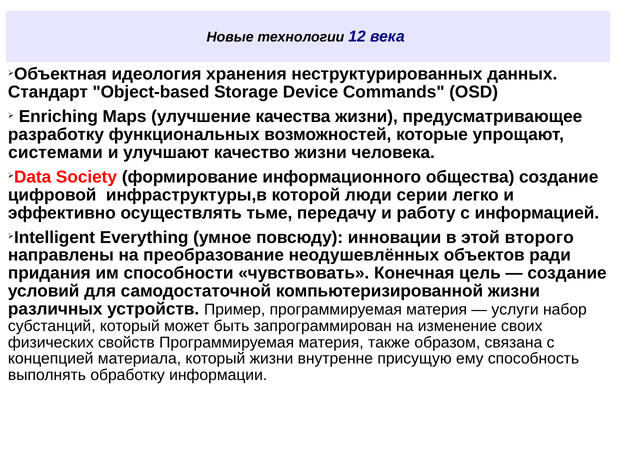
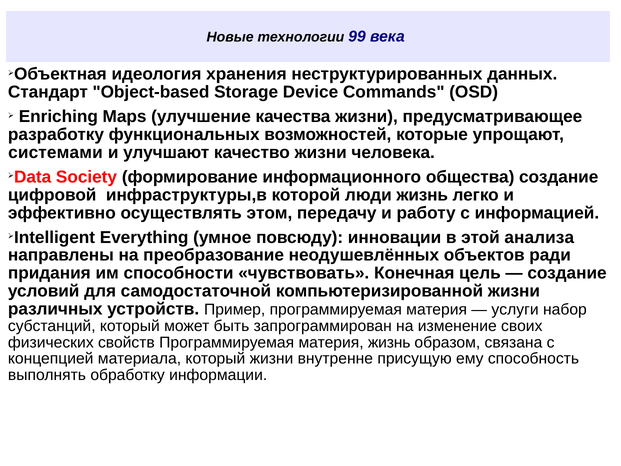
12: 12 -> 99
люди серии: серии -> жизнь
тьме: тьме -> этом
второго: второго -> анализа
материя также: также -> жизнь
